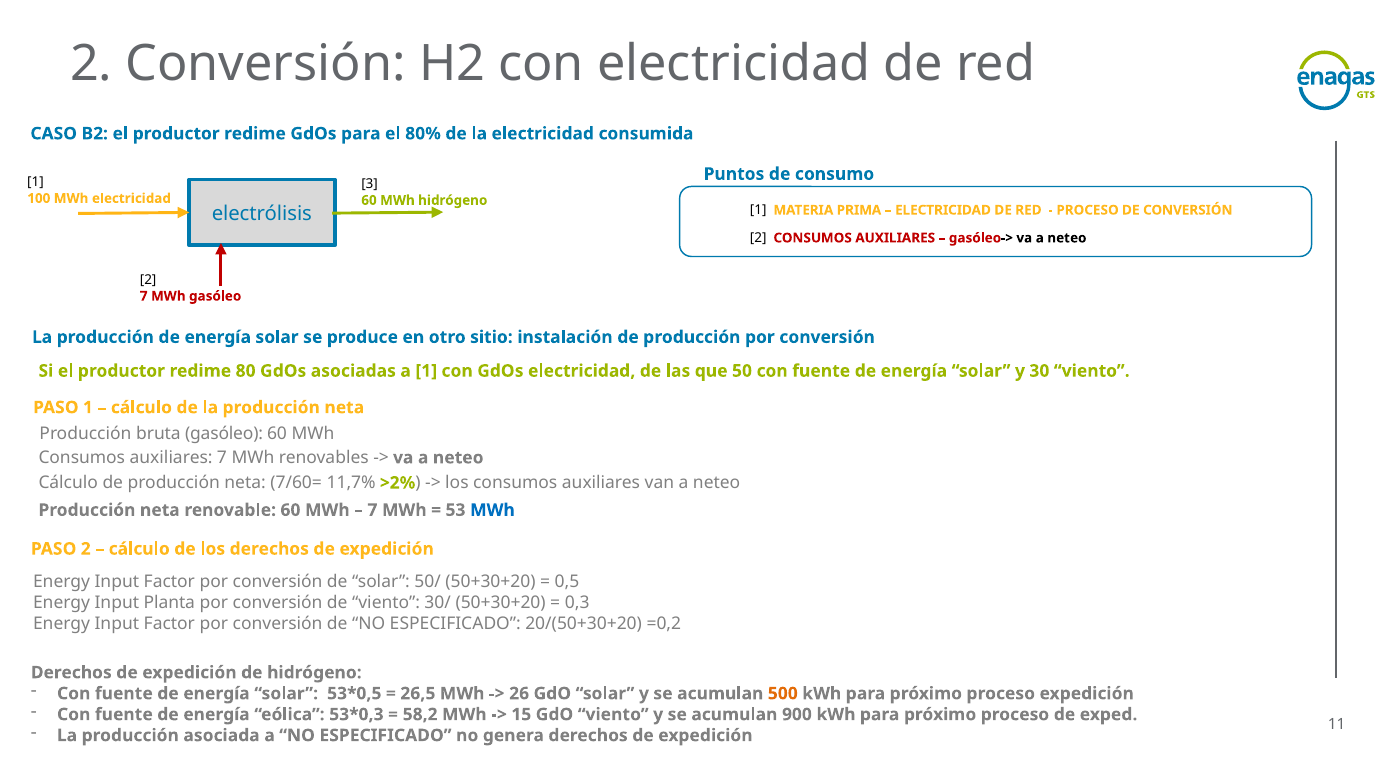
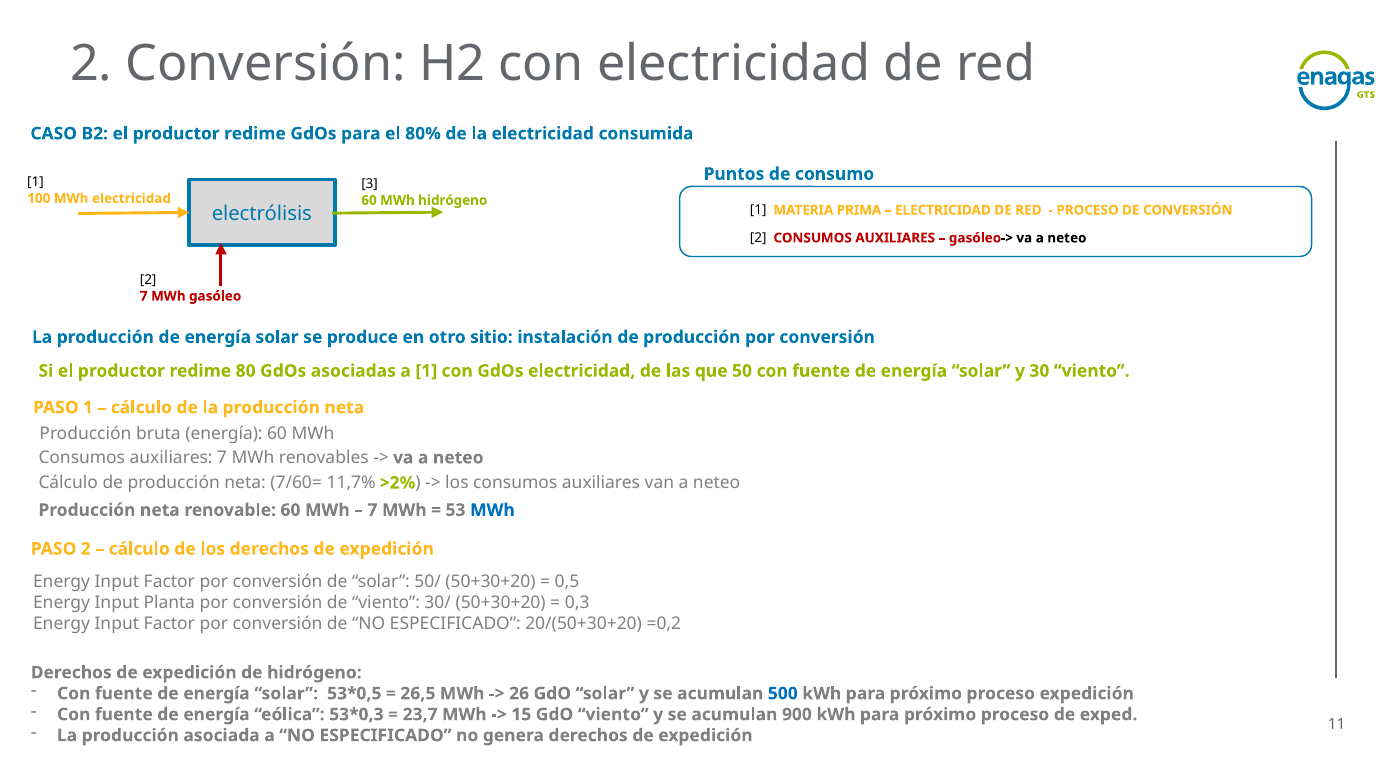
bruta gasóleo: gasóleo -> energía
500 colour: orange -> blue
58,2: 58,2 -> 23,7
